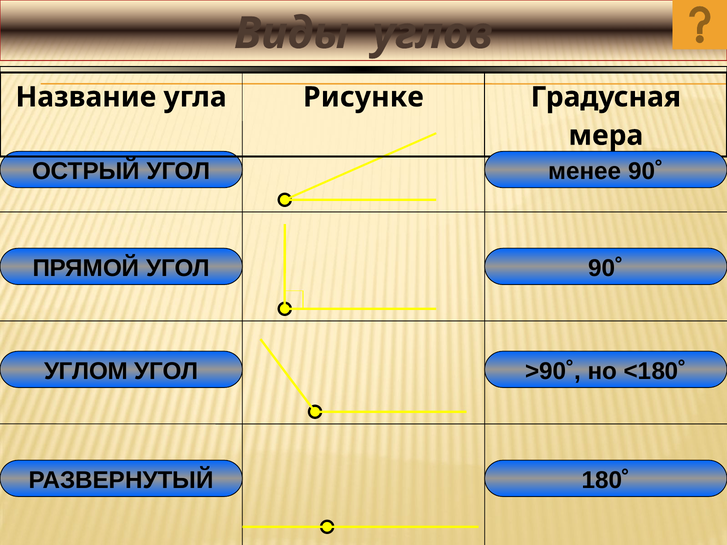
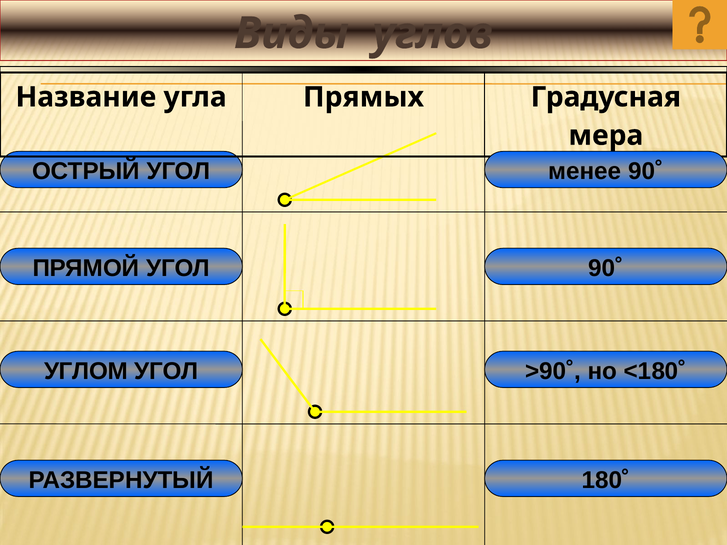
Рисунке: Рисунке -> Прямых
